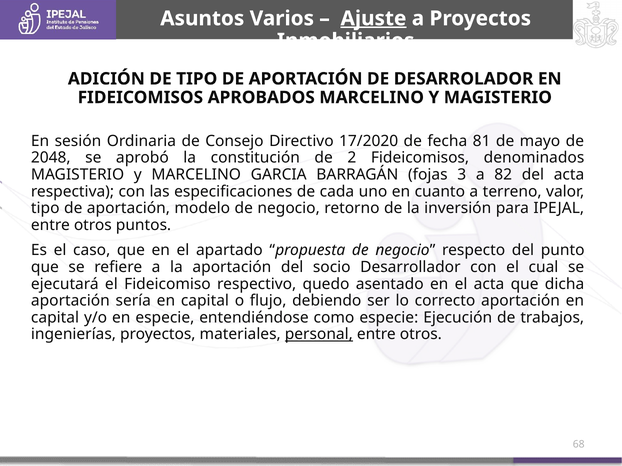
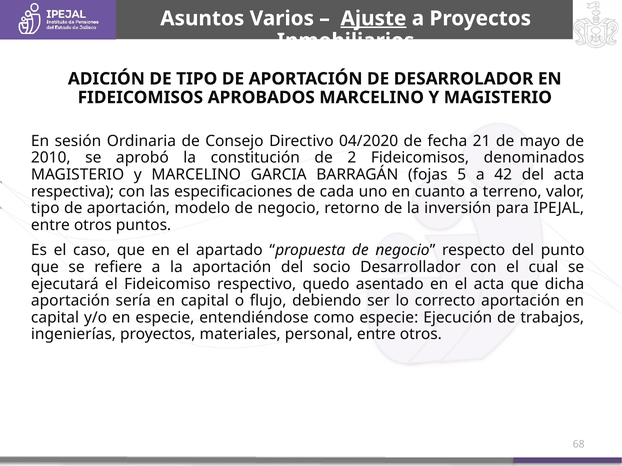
17/2020: 17/2020 -> 04/2020
81: 81 -> 21
2048: 2048 -> 2010
3: 3 -> 5
82: 82 -> 42
personal underline: present -> none
